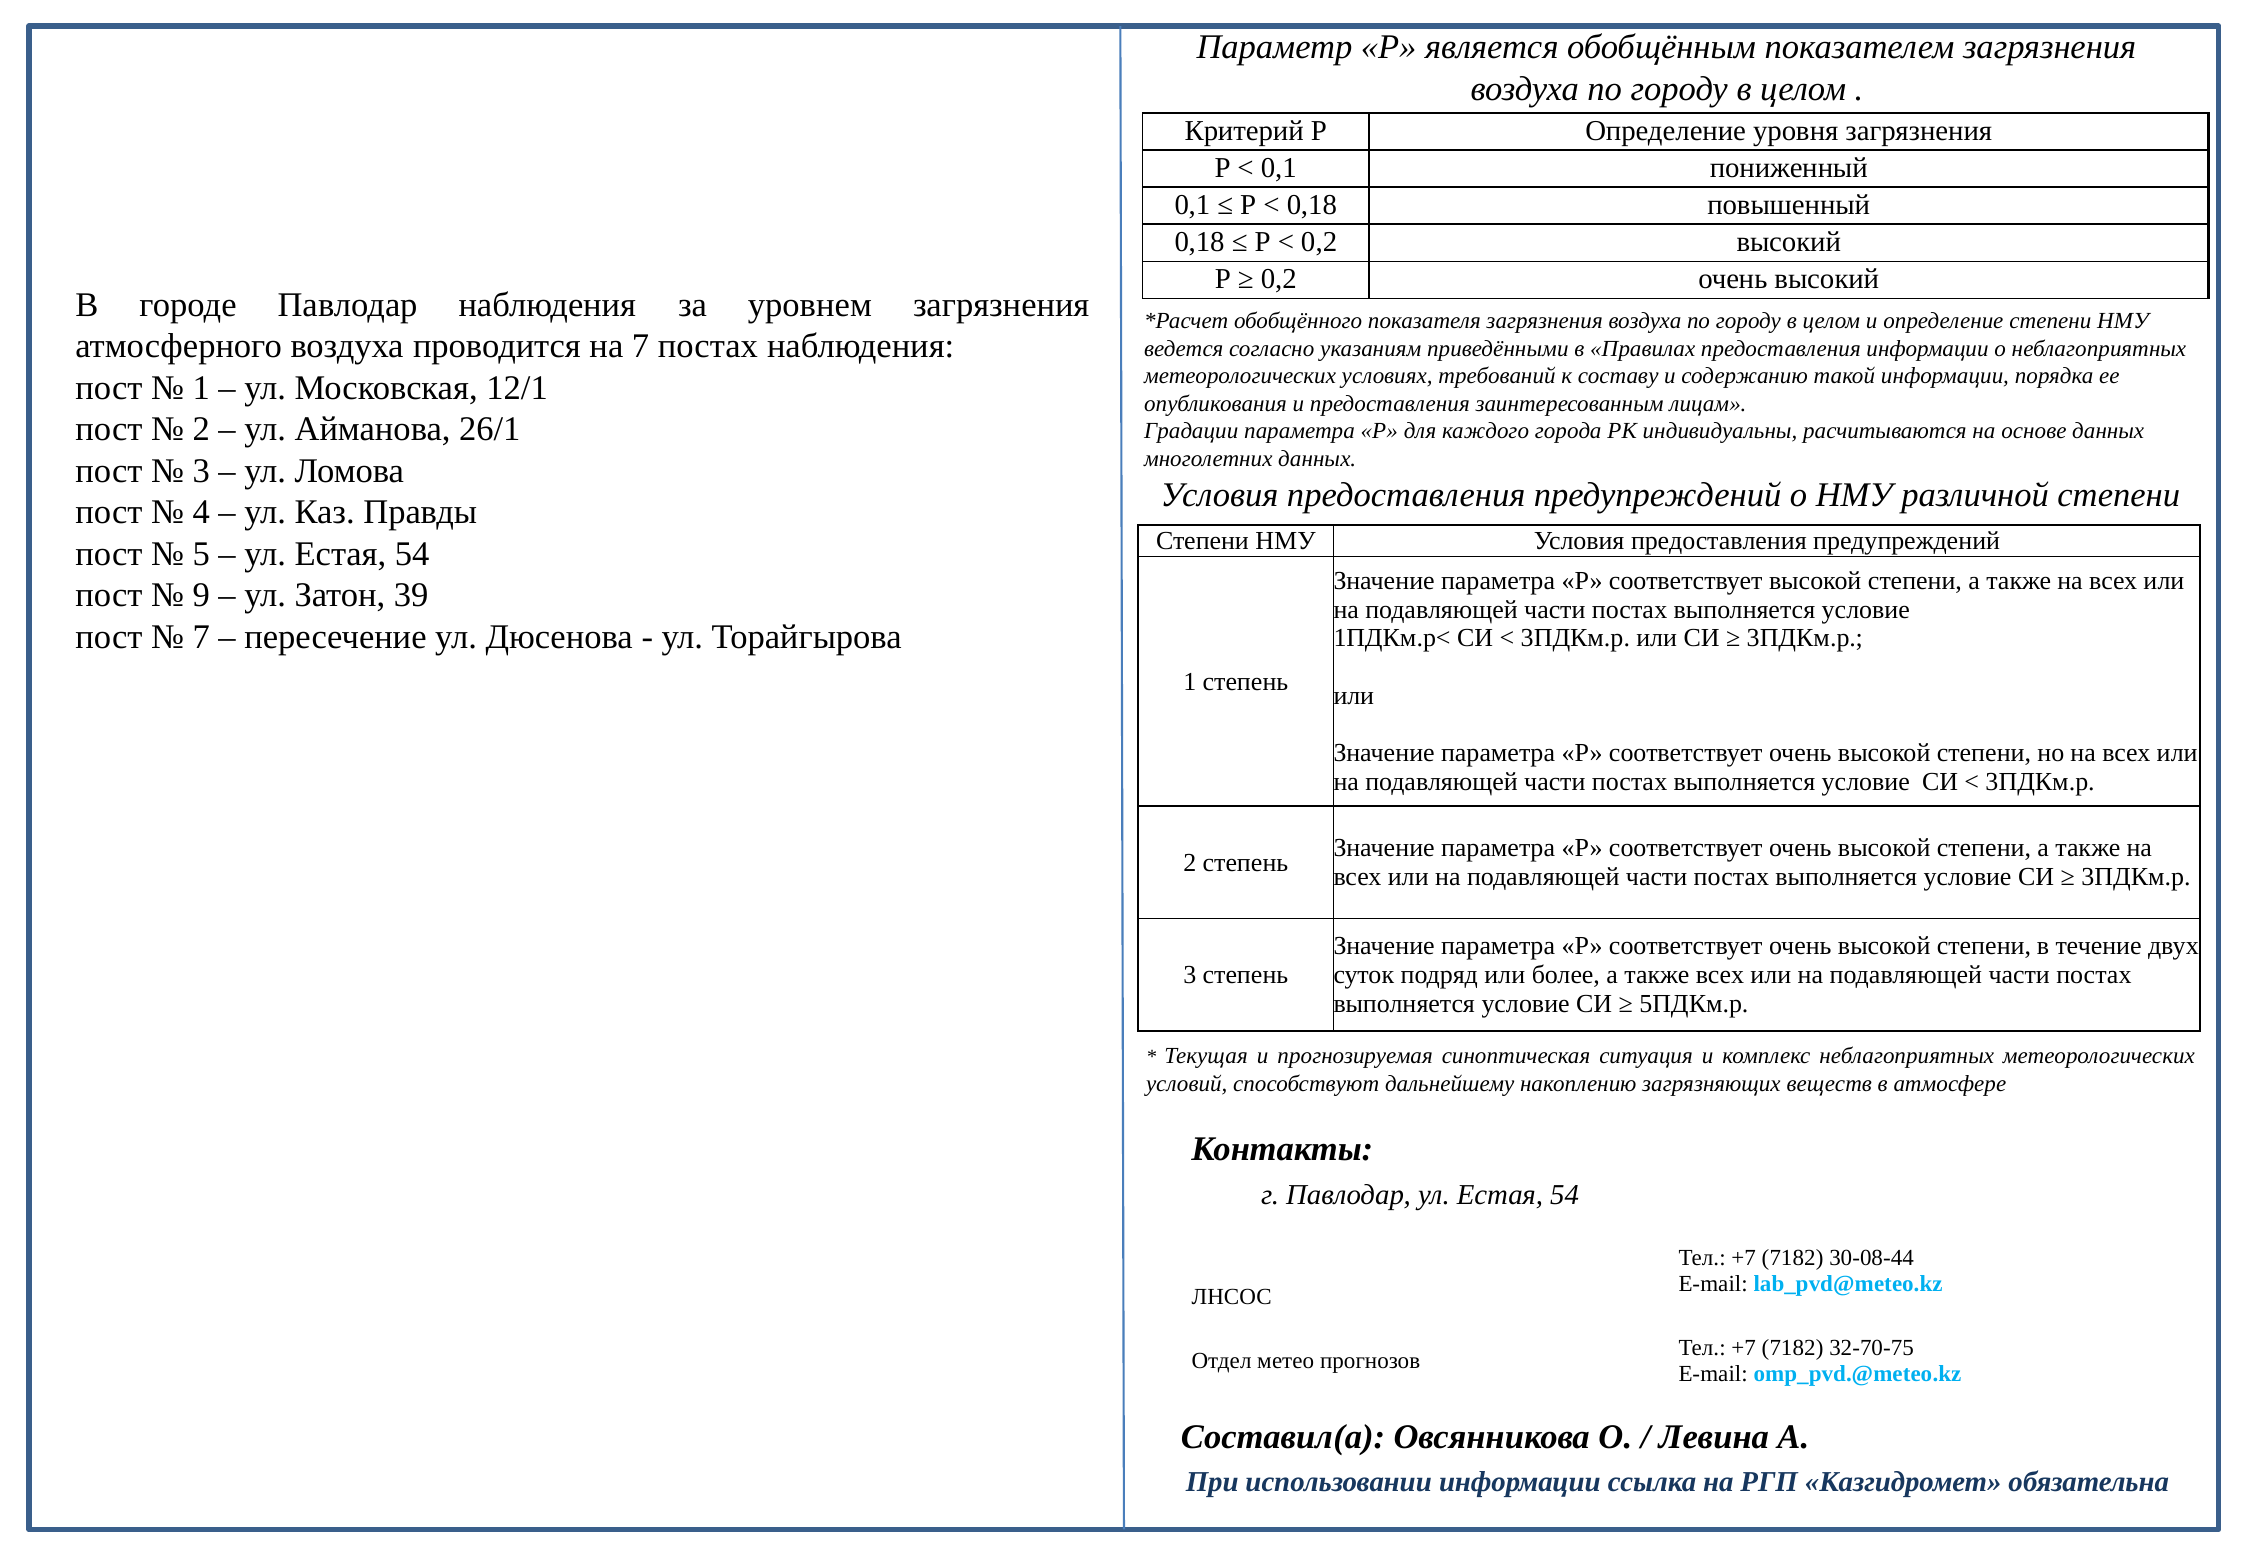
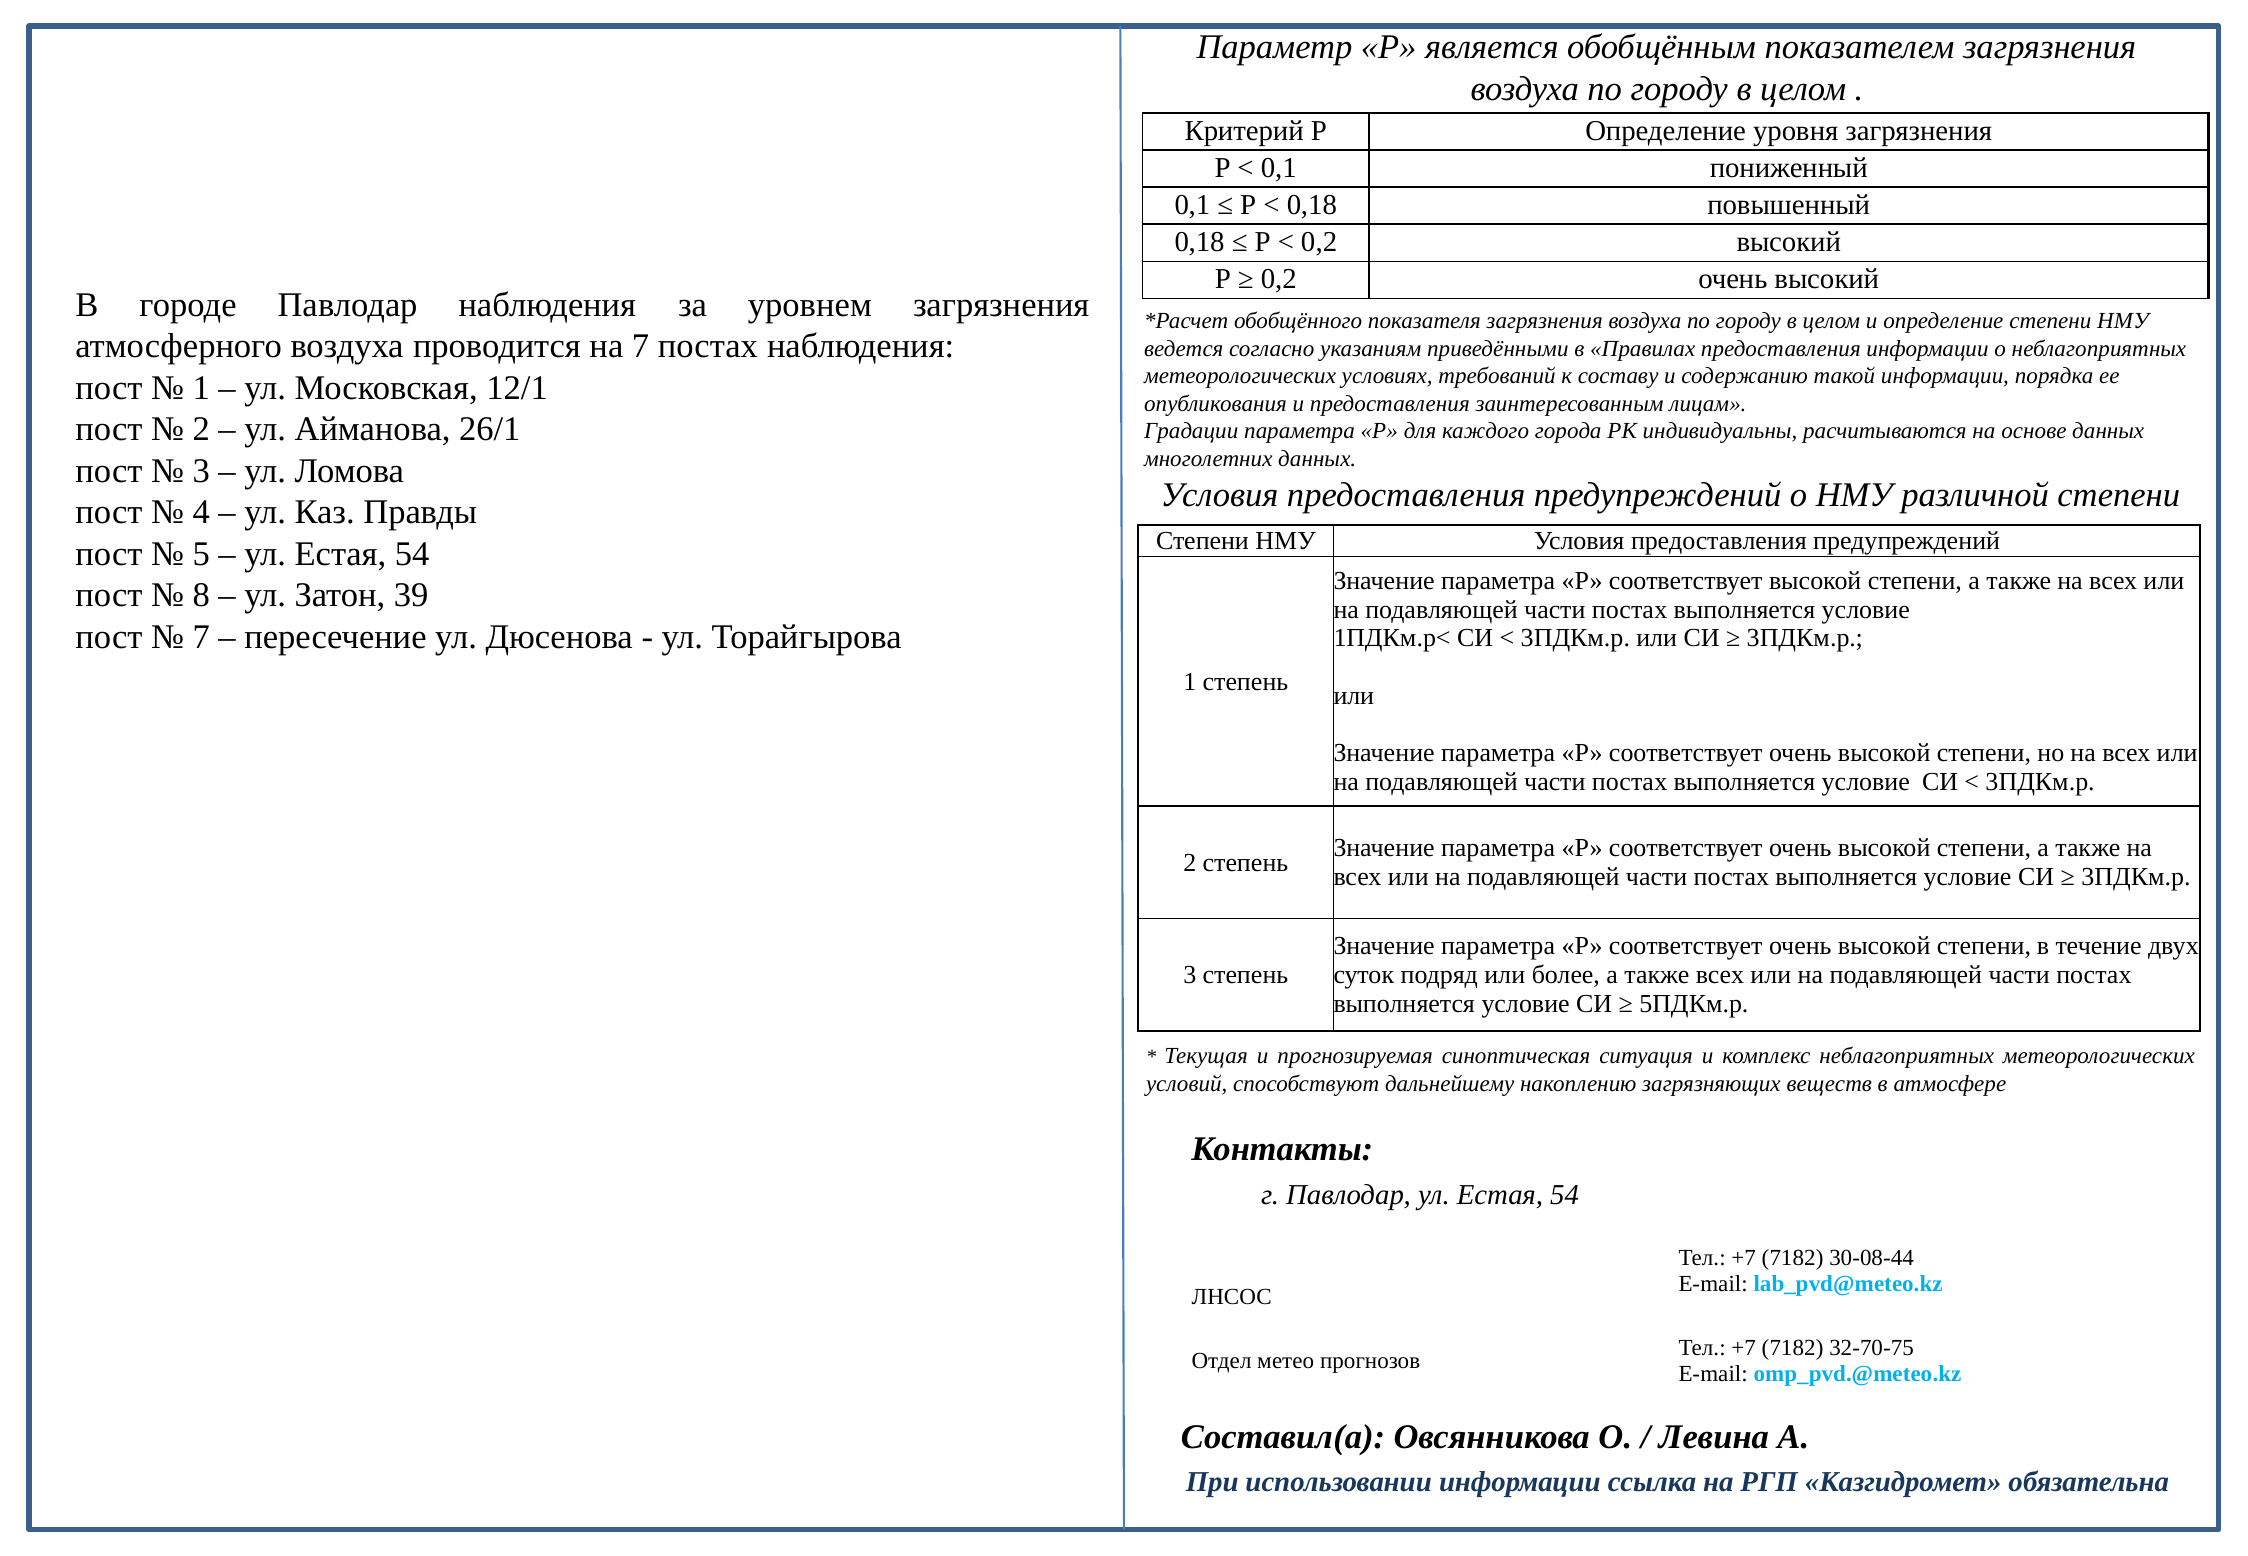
9: 9 -> 8
